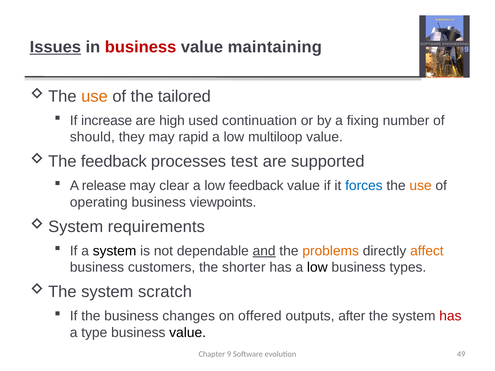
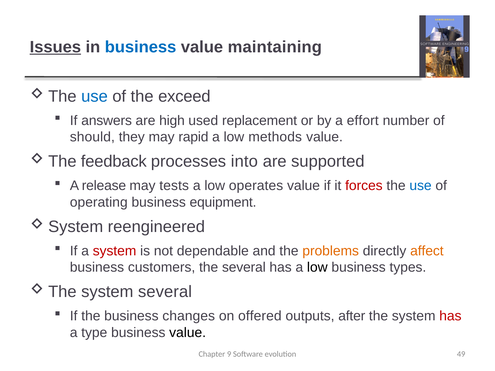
business at (141, 47) colour: red -> blue
use at (94, 96) colour: orange -> blue
tailored: tailored -> exceed
increase: increase -> answers
continuation: continuation -> replacement
fixing: fixing -> effort
multiloop: multiloop -> methods
test: test -> into
clear: clear -> tests
low feedback: feedback -> operates
forces colour: blue -> red
use at (421, 186) colour: orange -> blue
viewpoints: viewpoints -> equipment
requirements: requirements -> reengineered
system at (115, 251) colour: black -> red
and underline: present -> none
the shorter: shorter -> several
system scratch: scratch -> several
